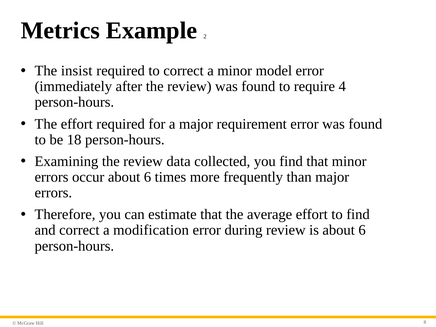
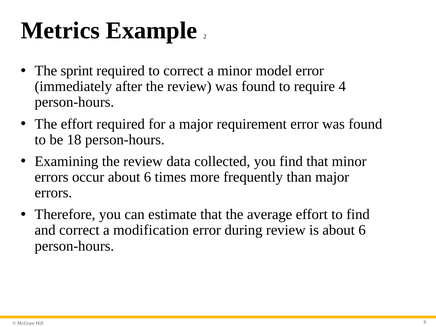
insist: insist -> sprint
